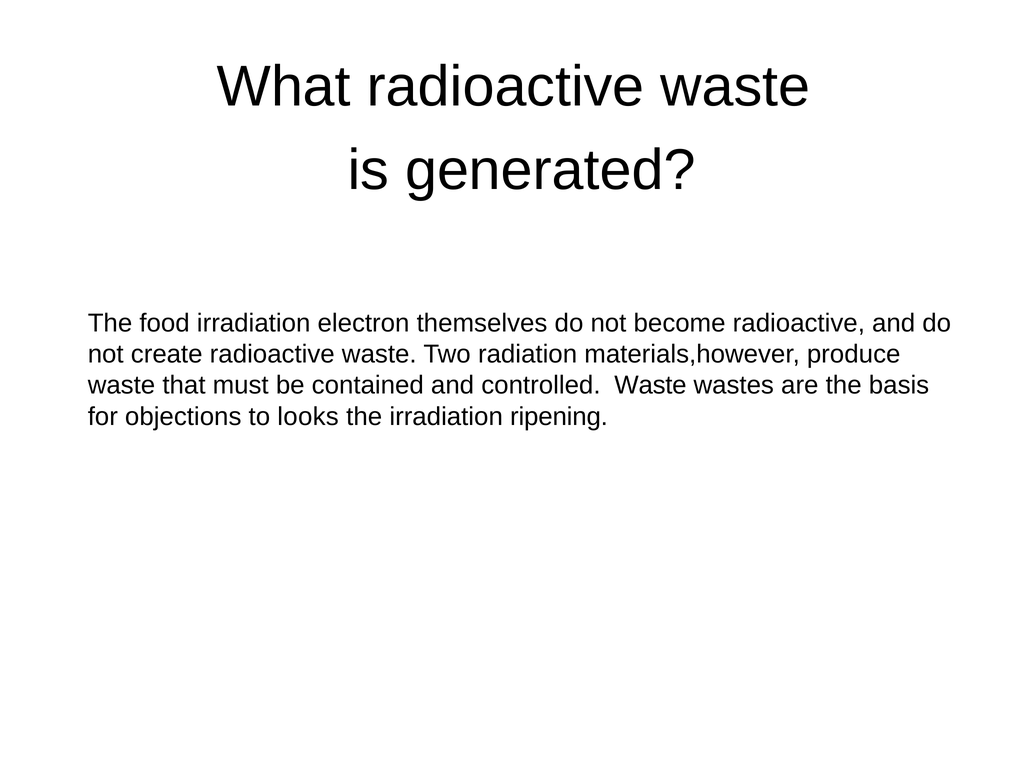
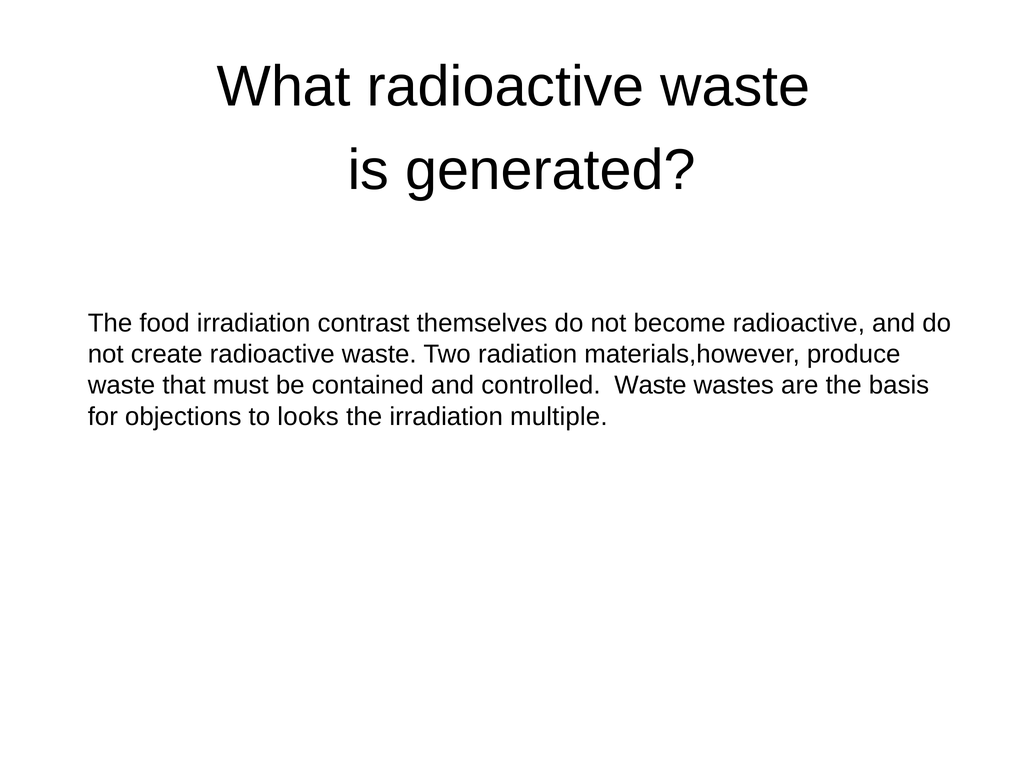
electron: electron -> contrast
ripening: ripening -> multiple
